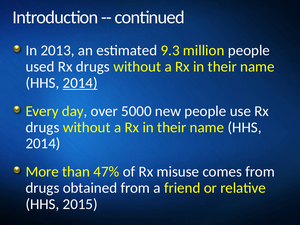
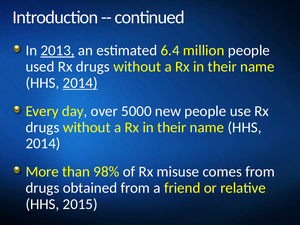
2013 underline: none -> present
9.3: 9.3 -> 6.4
47%: 47% -> 98%
